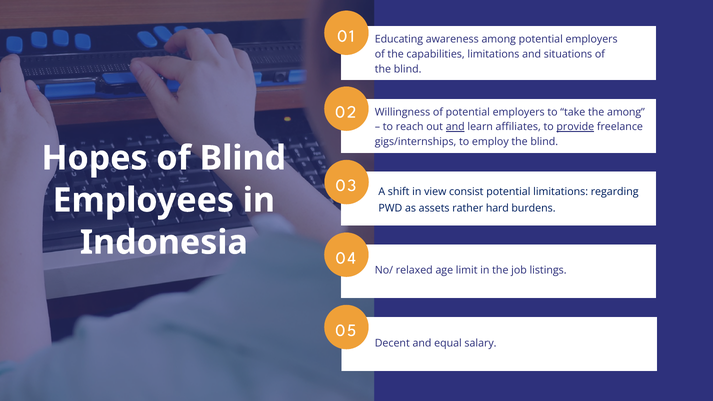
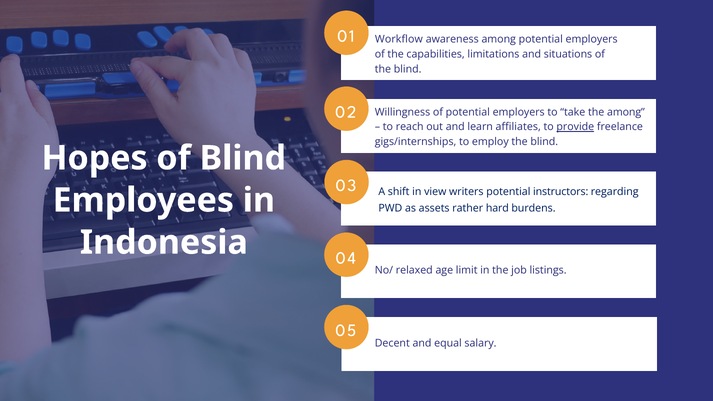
Educating: Educating -> Workflow
and at (455, 127) underline: present -> none
consist: consist -> writers
potential limitations: limitations -> instructors
